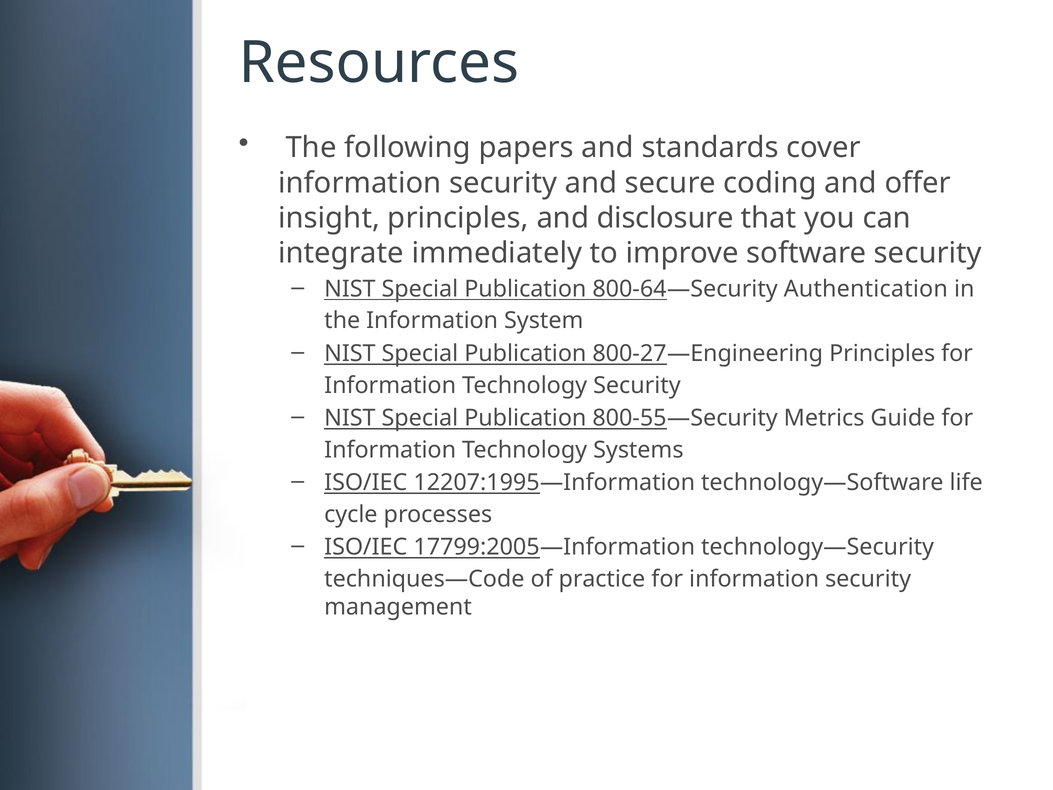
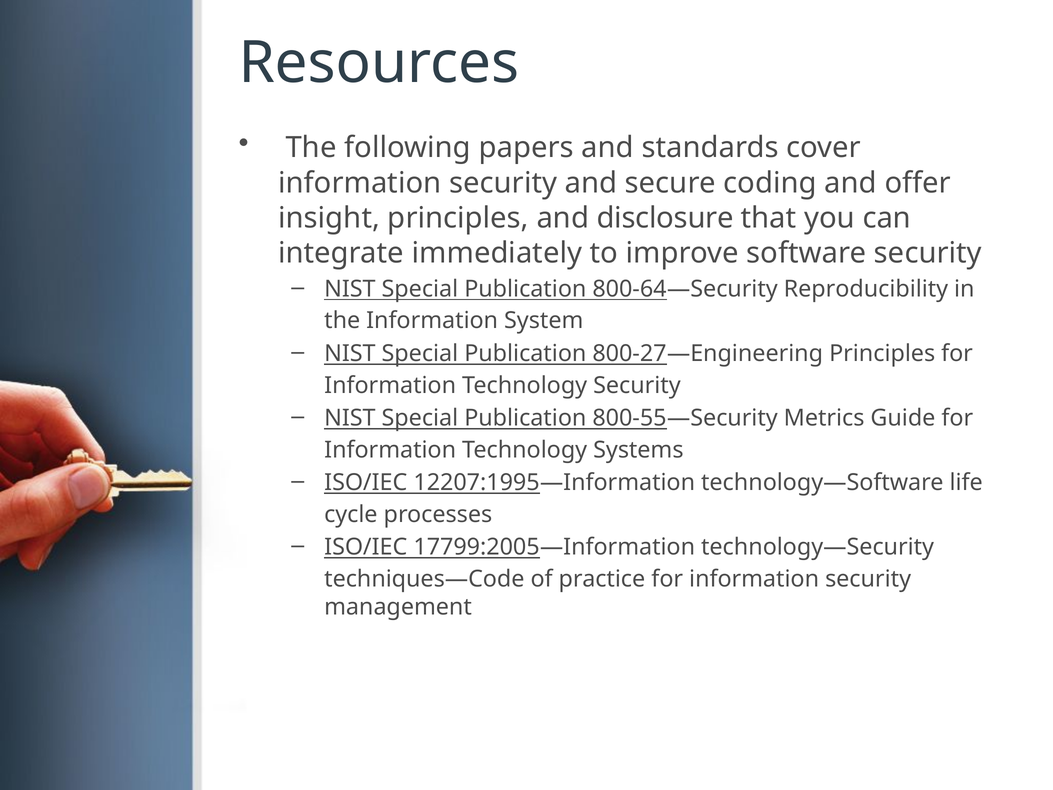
Authentication: Authentication -> Reproducibility
